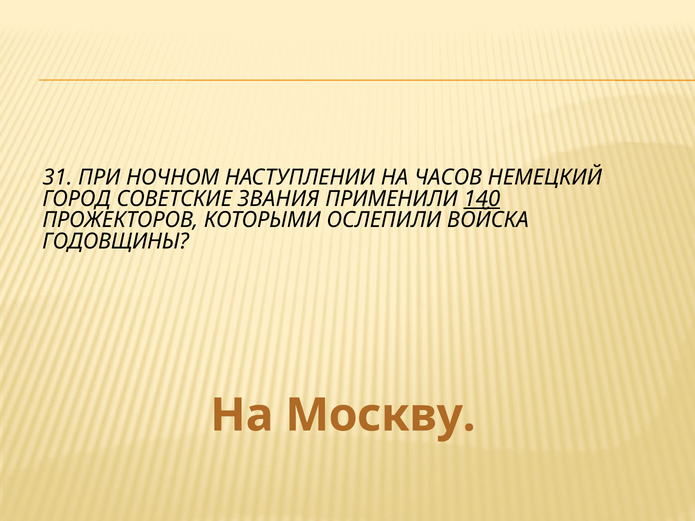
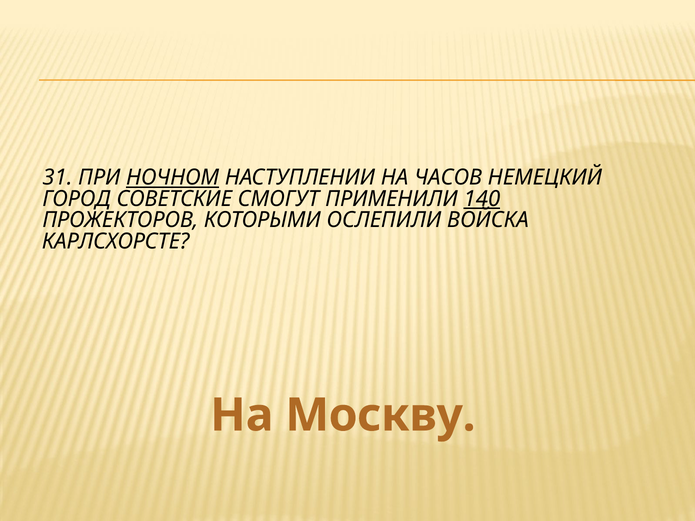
НОЧНОМ underline: none -> present
ЗВАНИЯ: ЗВАНИЯ -> СМОГУТ
ГОДОВЩИНЫ: ГОДОВЩИНЫ -> КАРЛСХОРСТЕ
